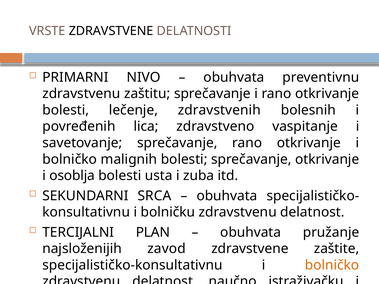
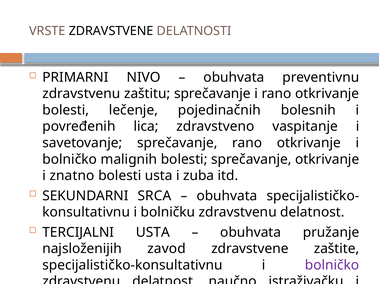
zdravstvenih: zdravstvenih -> pojedinačnih
osoblja: osoblja -> znatno
TERCIJALNI PLAN: PLAN -> USTA
bolničko at (332, 265) colour: orange -> purple
